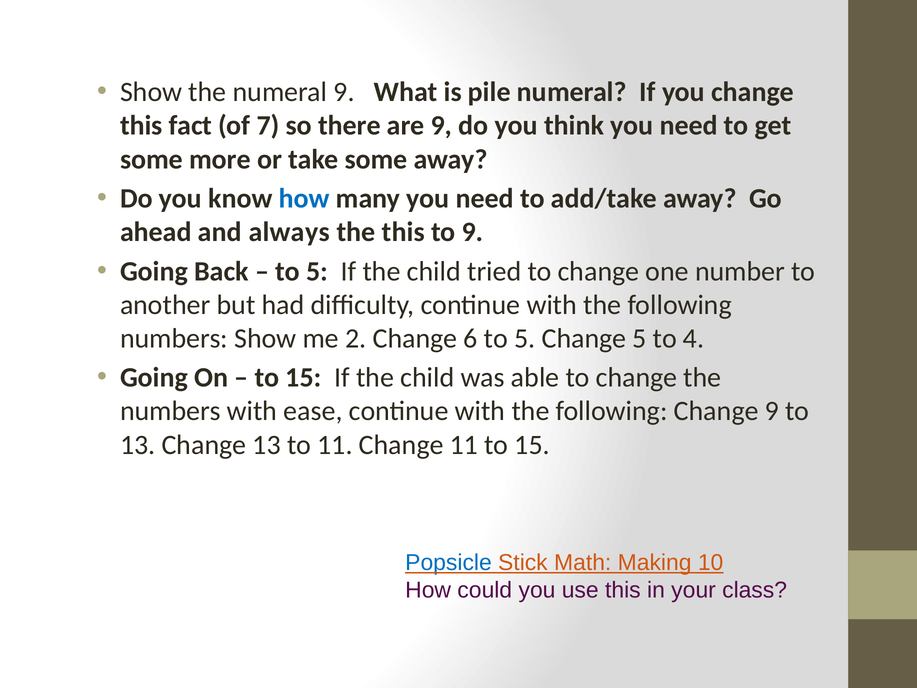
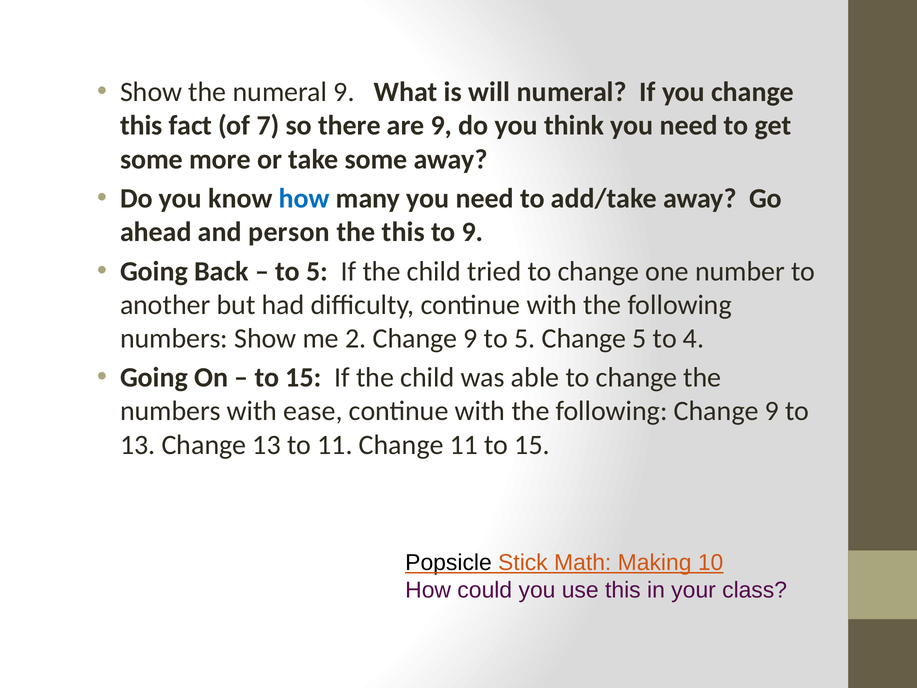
pile: pile -> will
always: always -> person
2 Change 6: 6 -> 9
Popsicle colour: blue -> black
